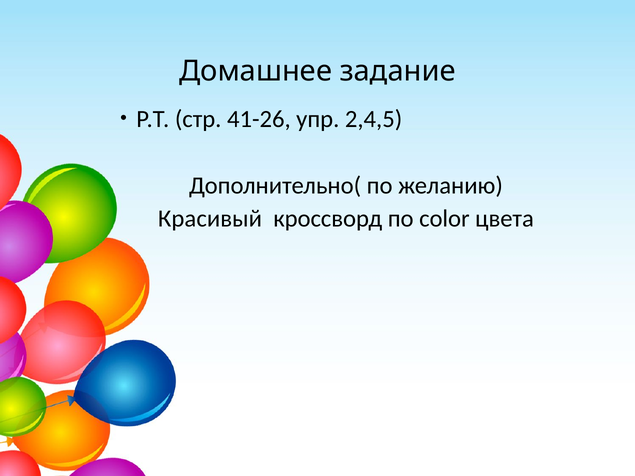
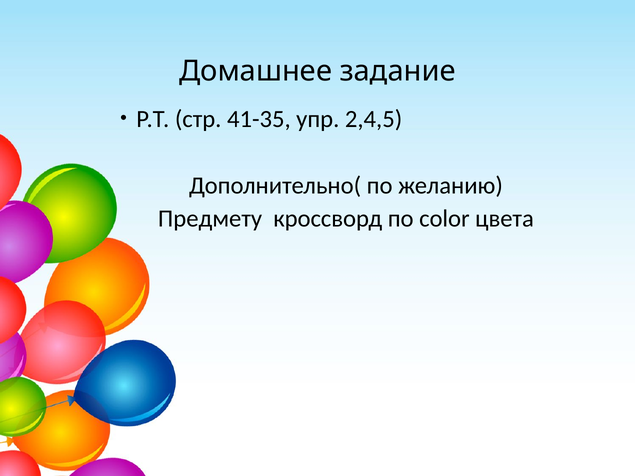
41-26: 41-26 -> 41-35
Красивый: Красивый -> Предмету
